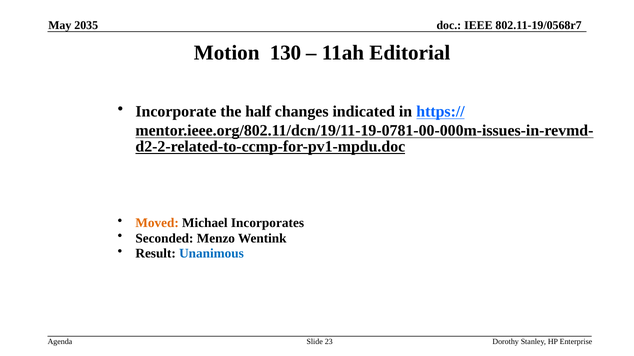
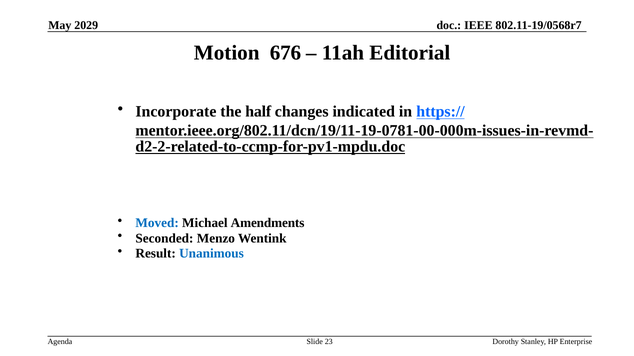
2035: 2035 -> 2029
130: 130 -> 676
Moved colour: orange -> blue
Incorporates: Incorporates -> Amendments
